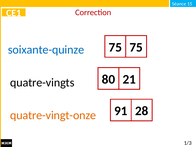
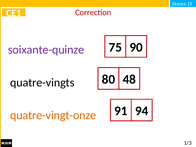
75 75: 75 -> 90
soixante-quinze colour: blue -> purple
21: 21 -> 48
28: 28 -> 94
